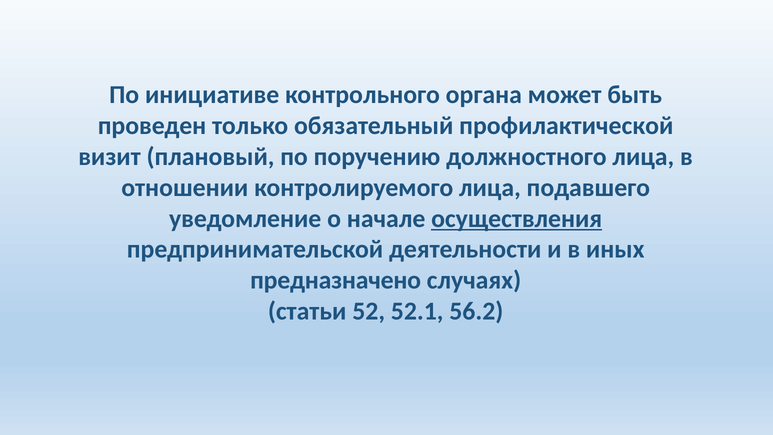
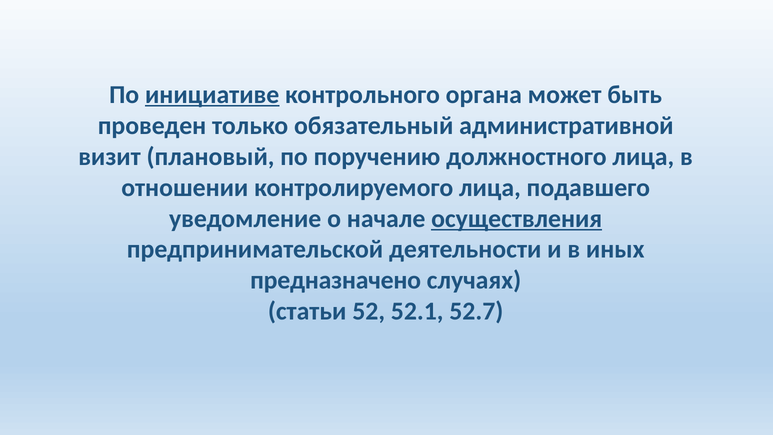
инициативе underline: none -> present
профилактической: профилактической -> административной
56.2: 56.2 -> 52.7
